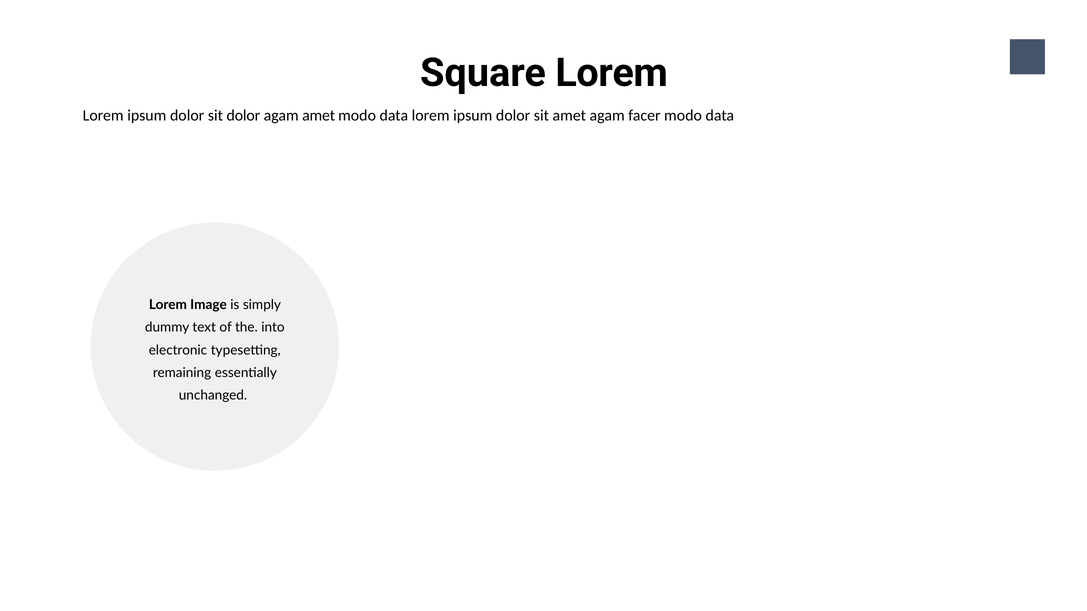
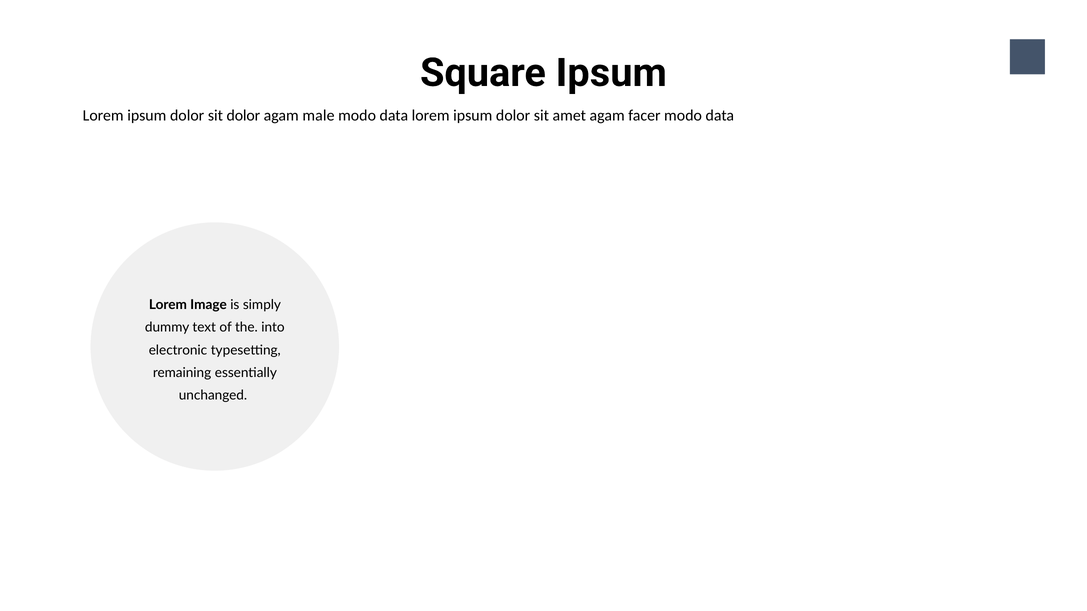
Square Lorem: Lorem -> Ipsum
agam amet: amet -> male
